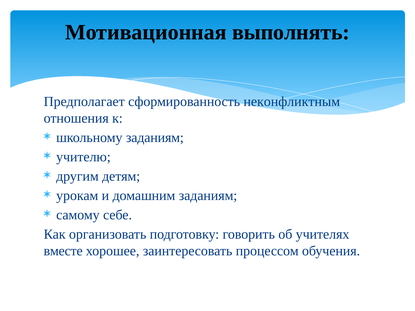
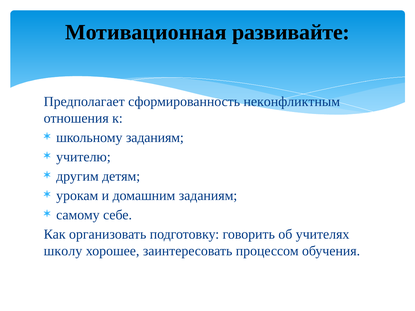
выполнять: выполнять -> развивайте
вместе: вместе -> школу
